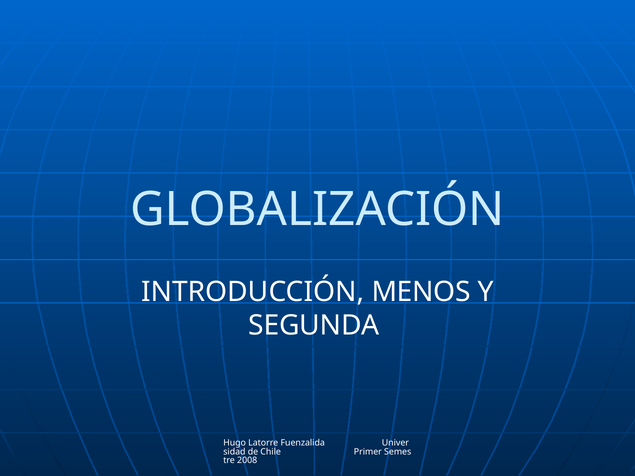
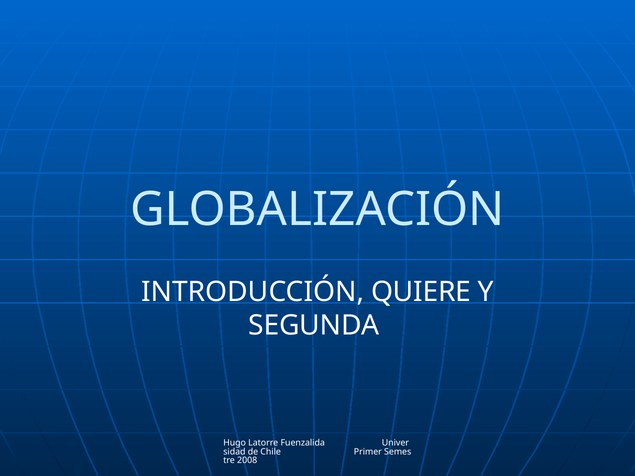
MENOS: MENOS -> QUIERE
